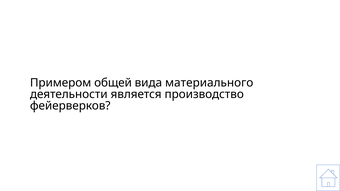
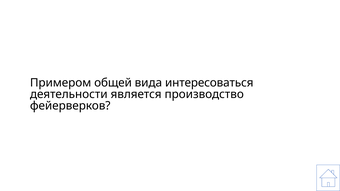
материального: материального -> интересоваться
